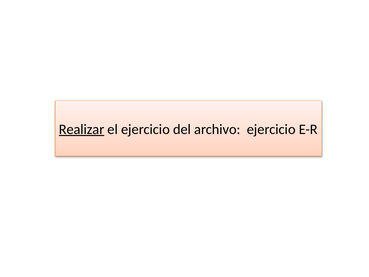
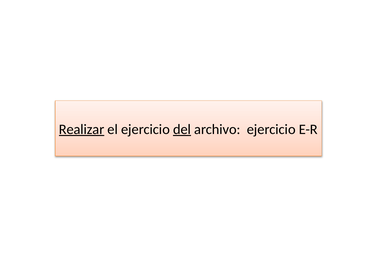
del underline: none -> present
